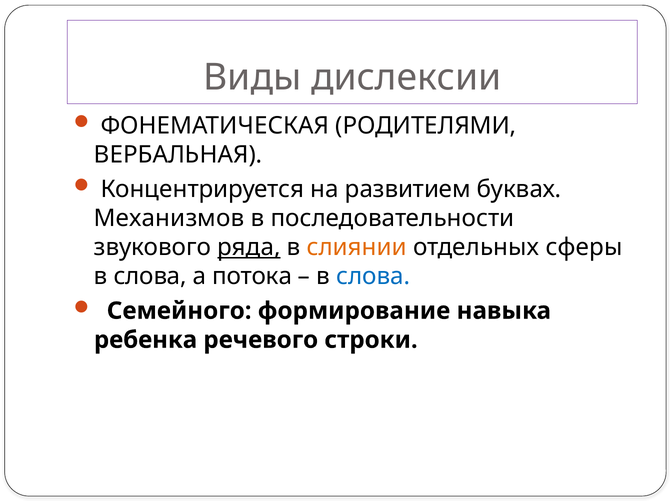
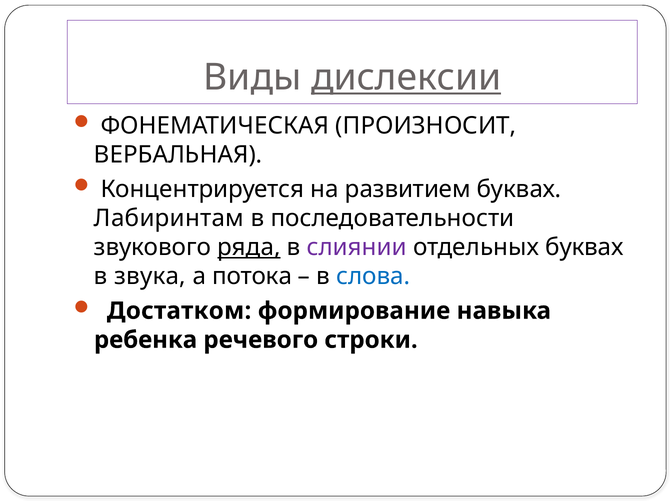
дислексии underline: none -> present
РОДИТЕЛЯМИ: РОДИТЕЛЯМИ -> ПРОИЗНОСИТ
Механизмов: Механизмов -> Лабиринтам
слиянии colour: orange -> purple
отдельных сферы: сферы -> буквах
слова at (150, 276): слова -> звука
Семейного: Семейного -> Достатком
